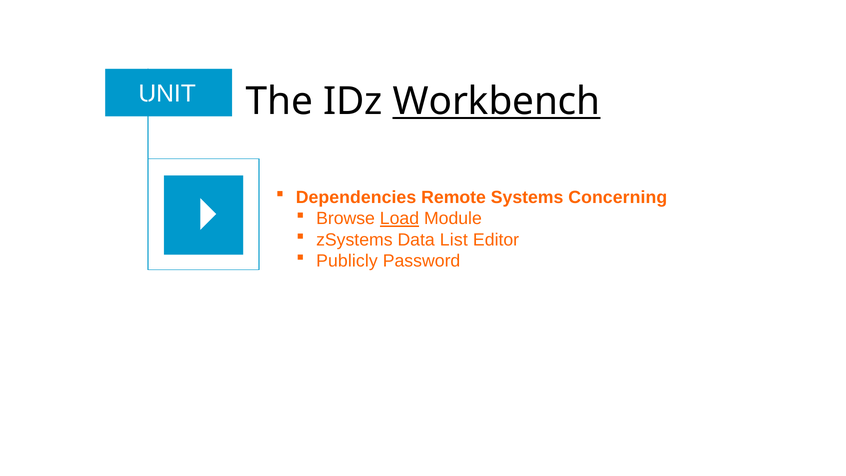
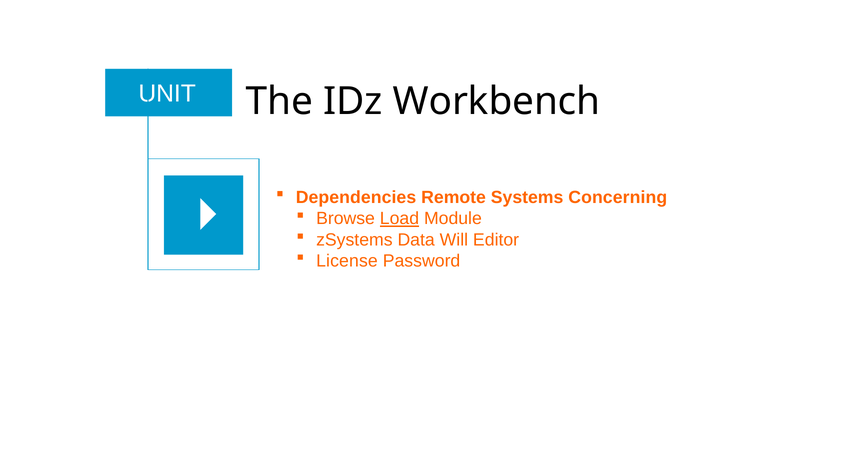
Workbench underline: present -> none
List: List -> Will
Publicly: Publicly -> License
